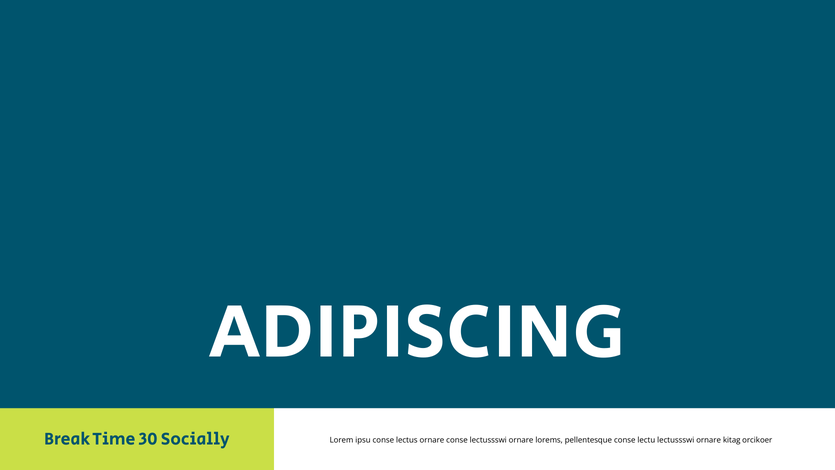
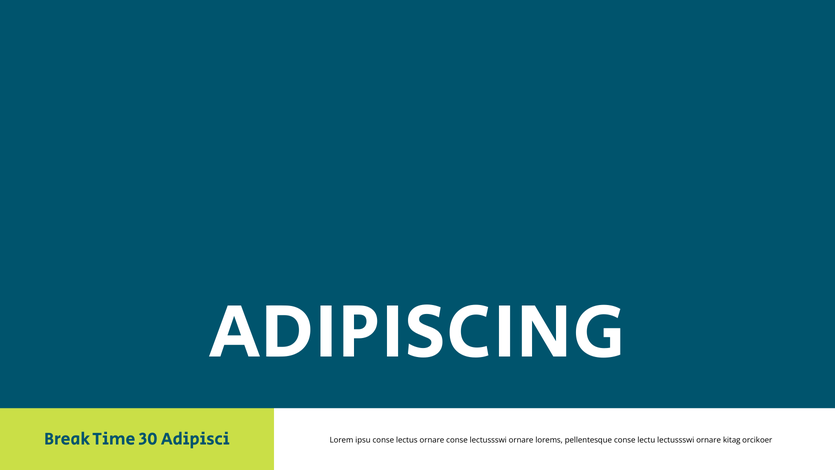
Socially: Socially -> Adipisci
